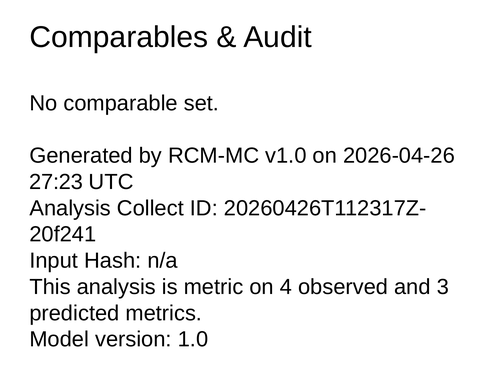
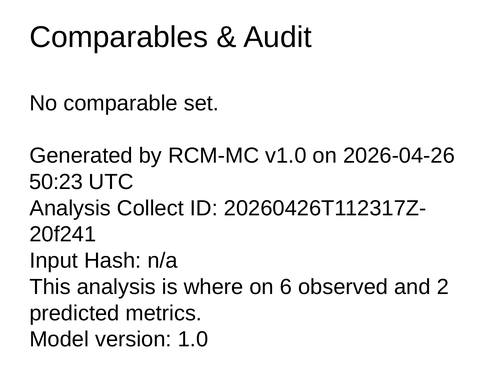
27:23: 27:23 -> 50:23
metric: metric -> where
4: 4 -> 6
3: 3 -> 2
